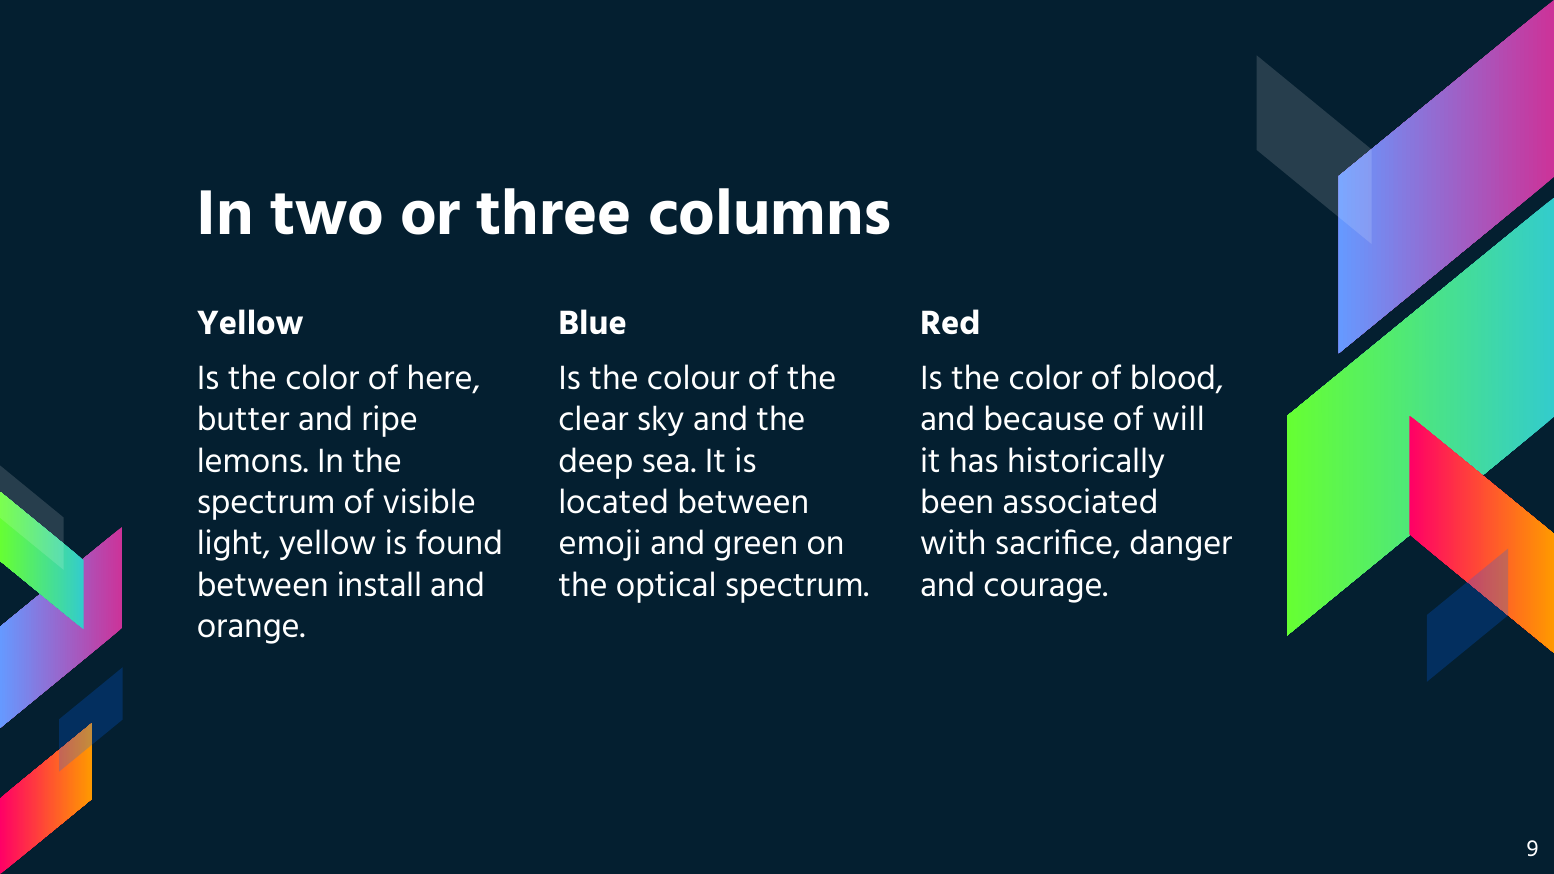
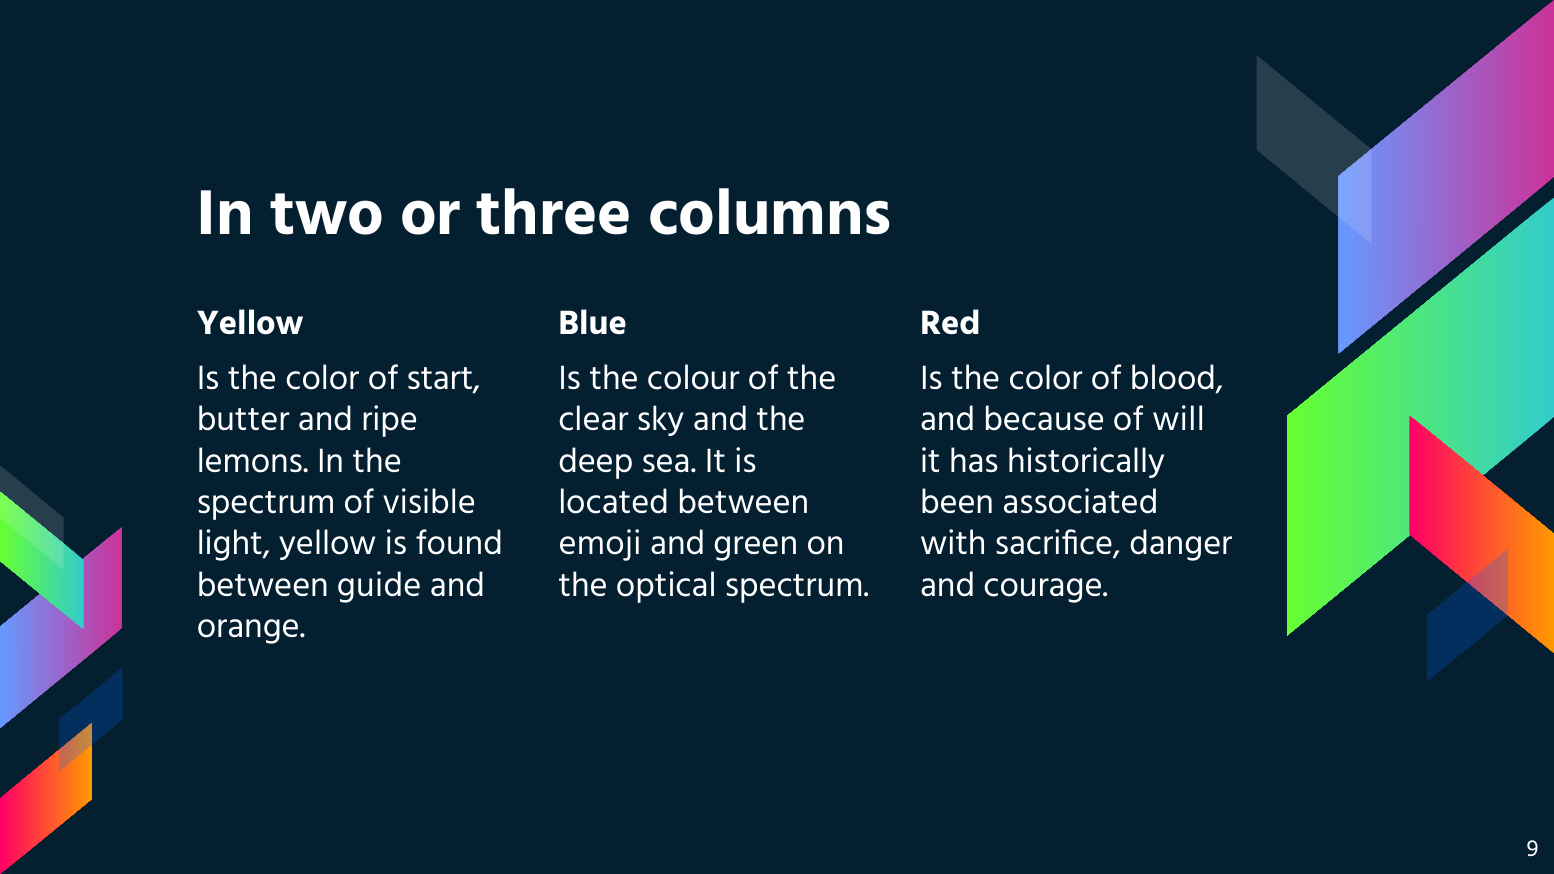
here: here -> start
install: install -> guide
